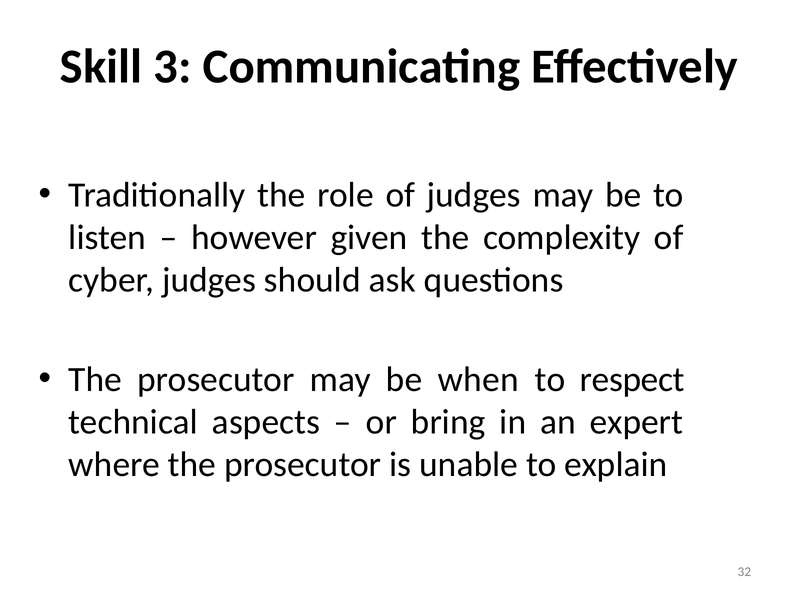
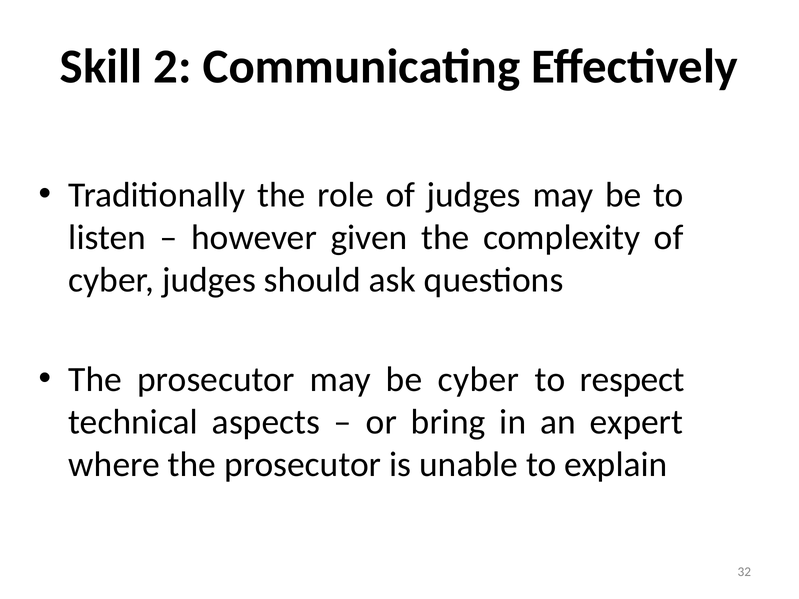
3: 3 -> 2
be when: when -> cyber
